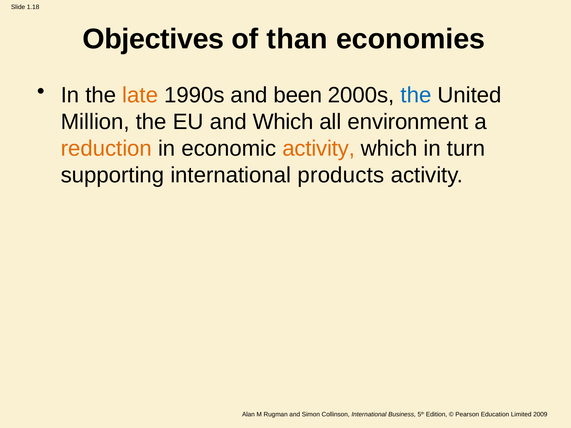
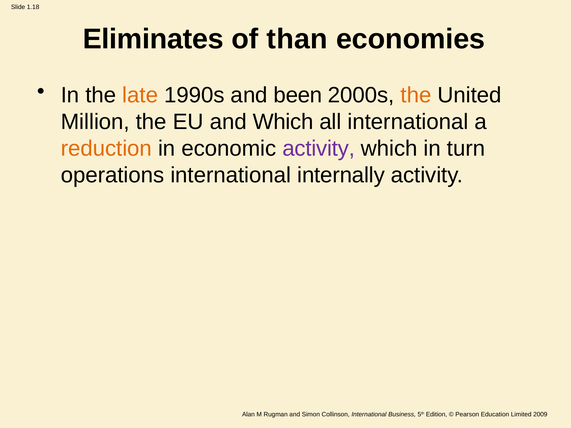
Objectives: Objectives -> Eliminates
the at (416, 95) colour: blue -> orange
all environment: environment -> international
activity at (319, 149) colour: orange -> purple
supporting: supporting -> operations
products: products -> internally
